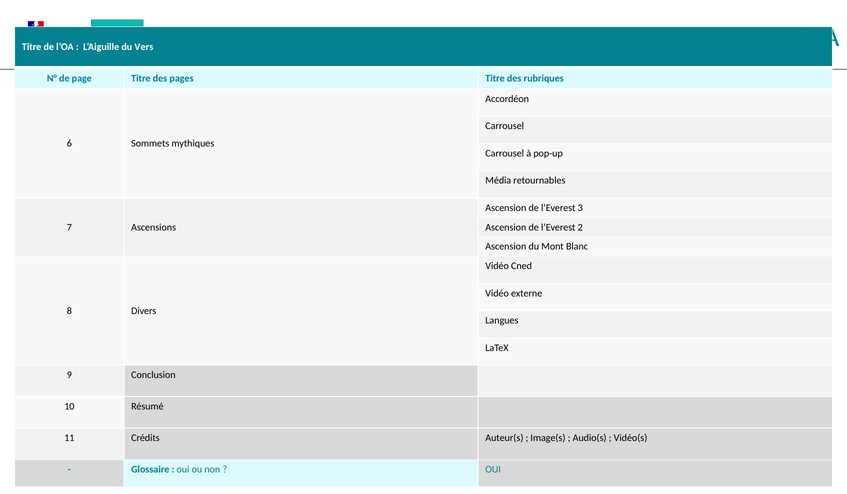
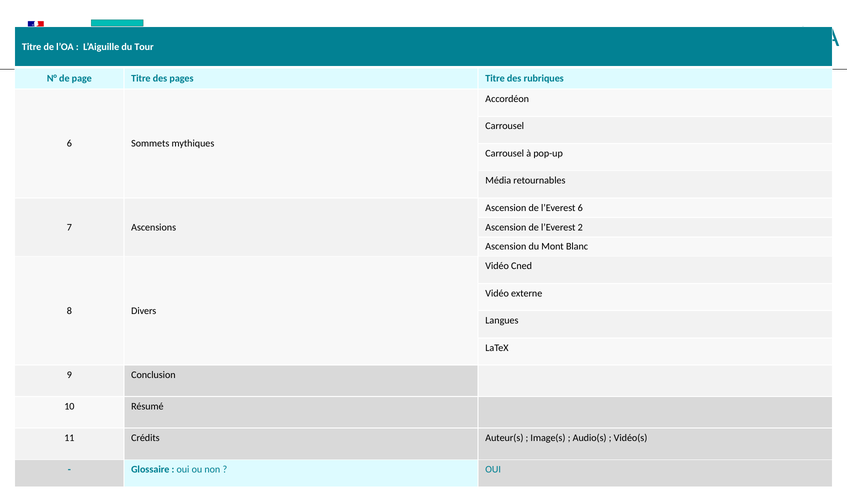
Vers: Vers -> Tour
l’Everest 3: 3 -> 6
